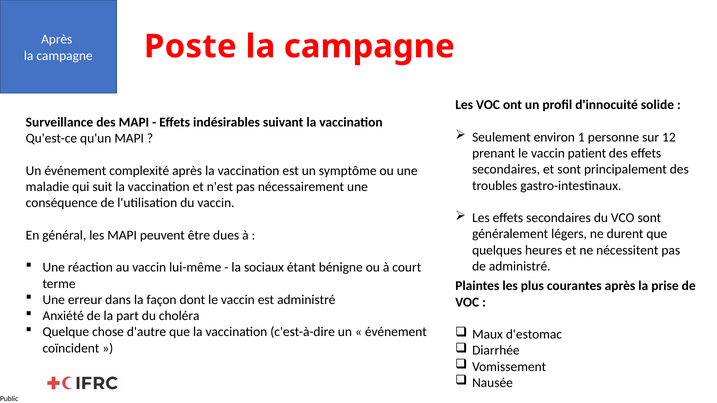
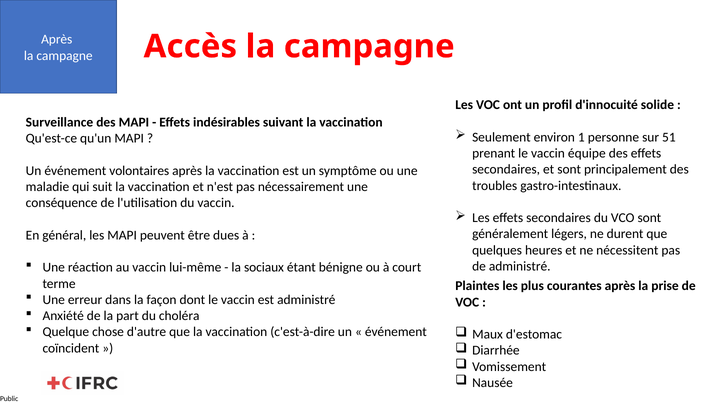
Poste: Poste -> Accès
12: 12 -> 51
patient: patient -> équipe
complexité: complexité -> volontaires
